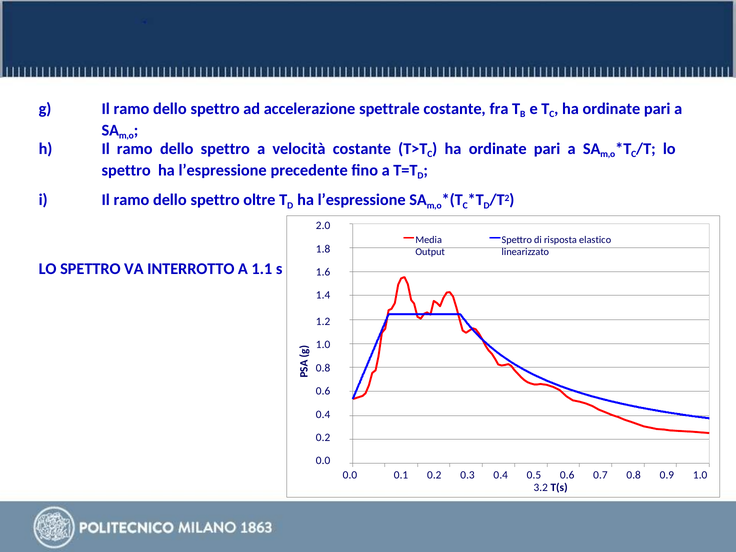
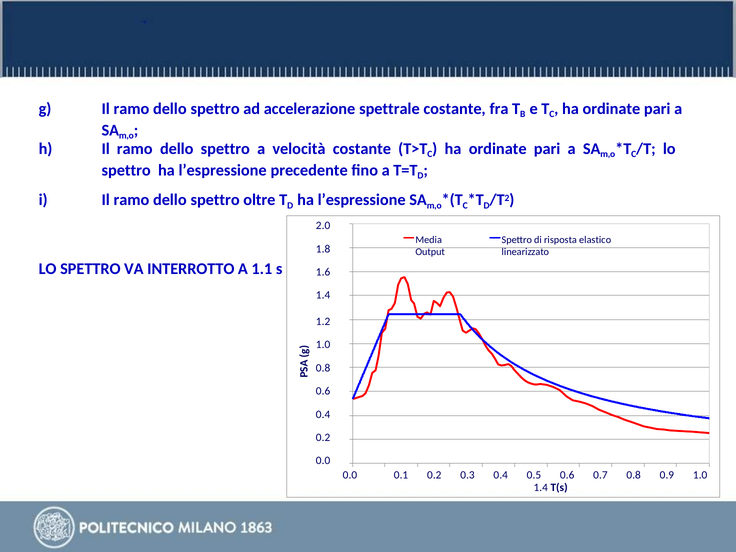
3.2 at (541, 488): 3.2 -> 1.4
